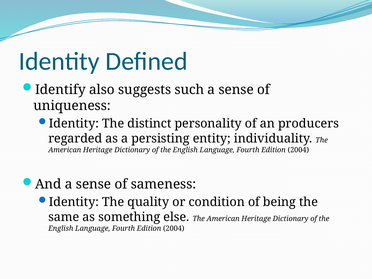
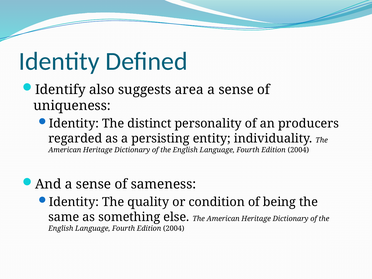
such: such -> area
